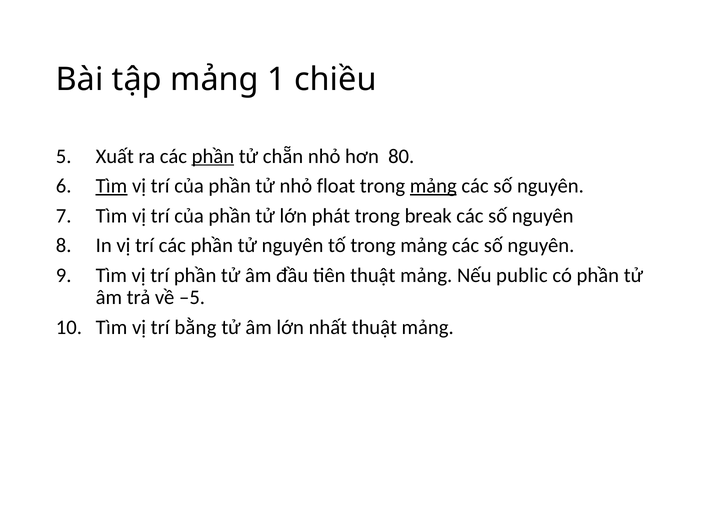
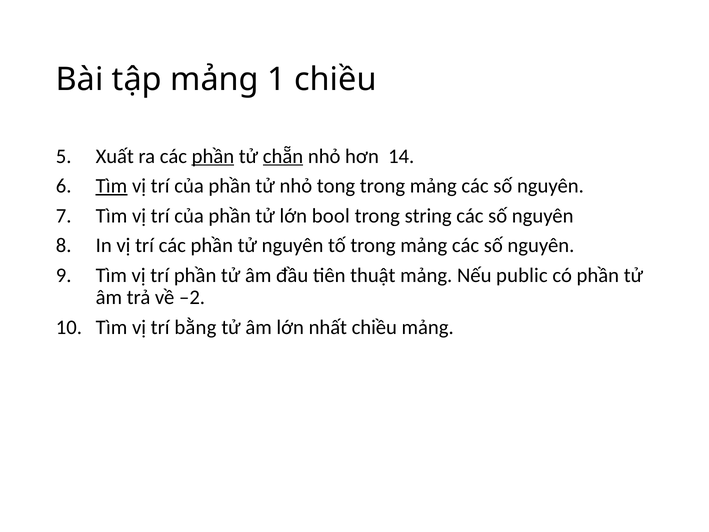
chẵn underline: none -> present
80: 80 -> 14
float: float -> tong
mảng at (433, 186) underline: present -> none
phát: phát -> bool
break: break -> string
–5: –5 -> –2
nhất thuật: thuật -> chiều
